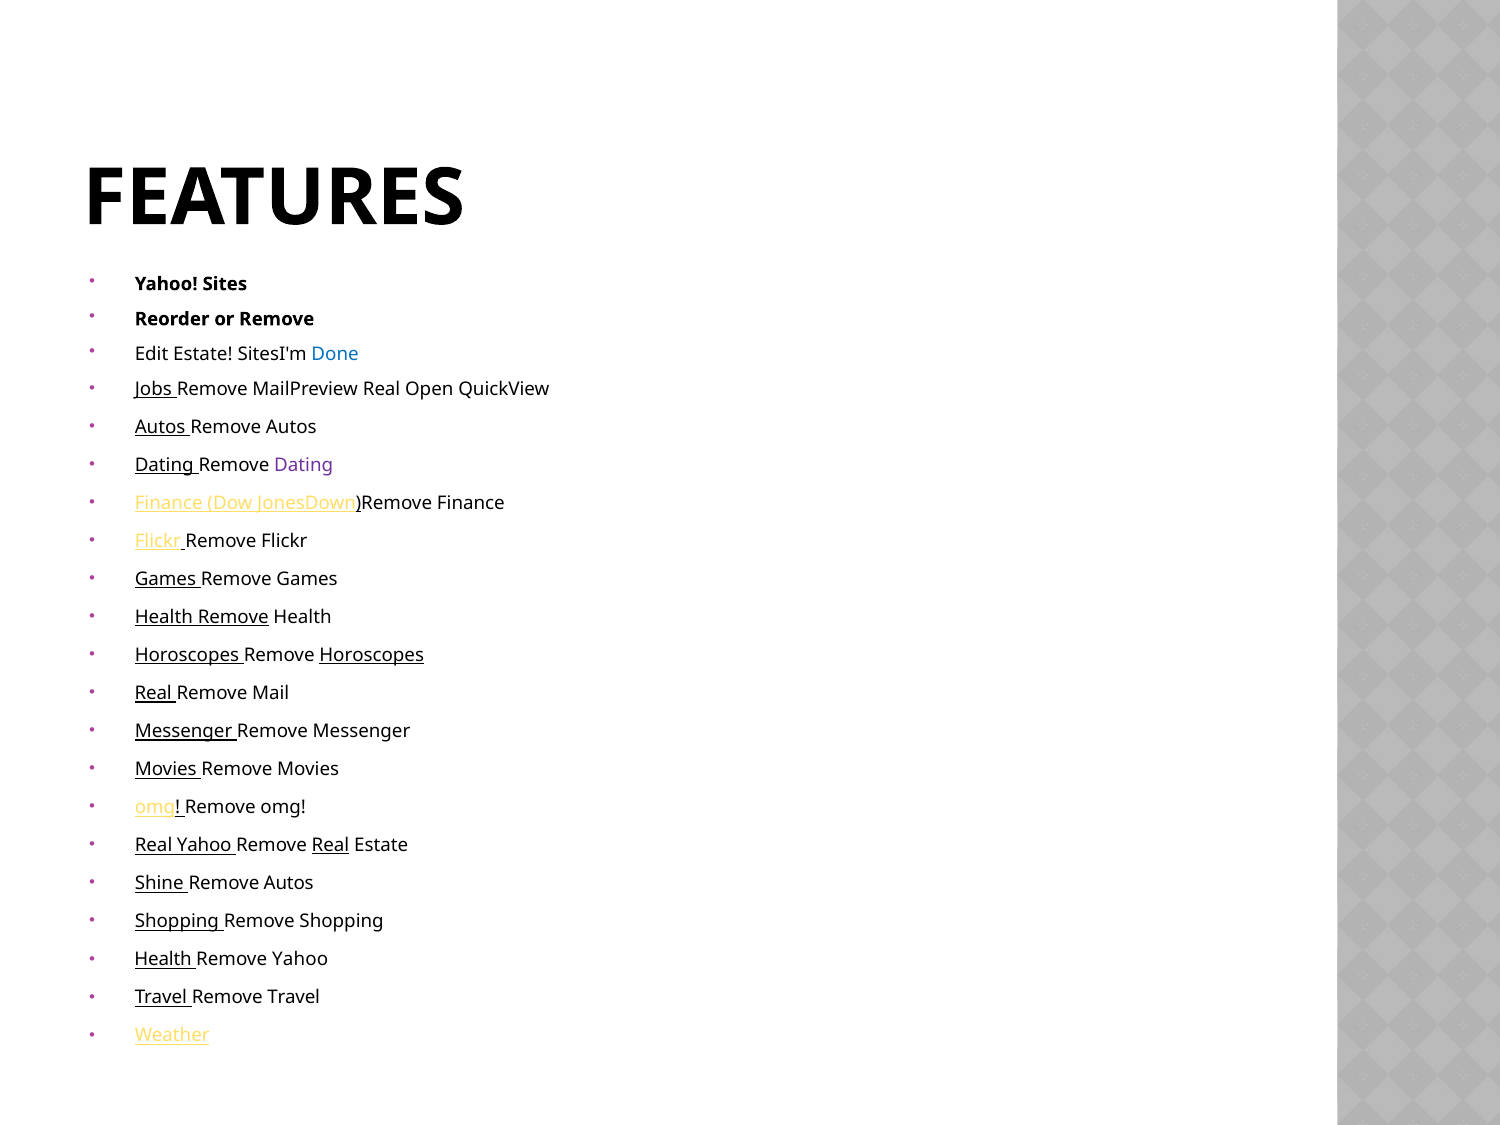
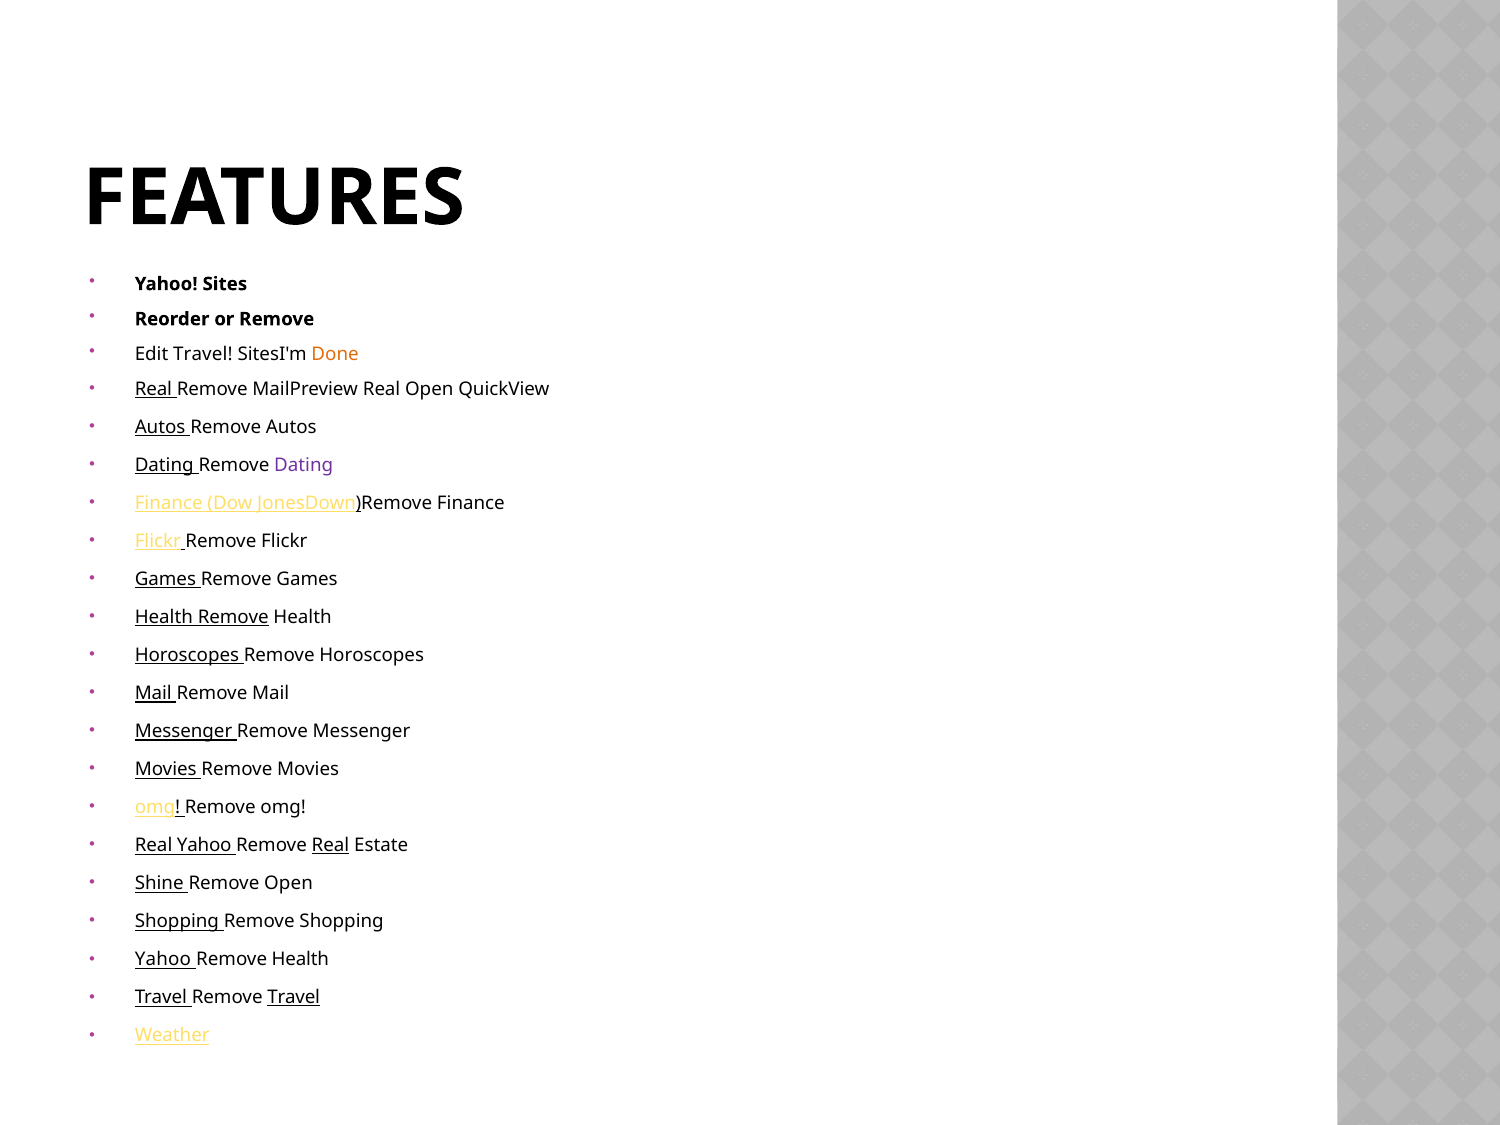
Edit Estate: Estate -> Travel
Done colour: blue -> orange
Jobs at (153, 389): Jobs -> Real
Horoscopes at (372, 655) underline: present -> none
Real at (153, 693): Real -> Mail
Shine Remove Autos: Autos -> Open
Health at (163, 960): Health -> Yahoo
Yahoo at (300, 960): Yahoo -> Health
Travel at (294, 998) underline: none -> present
